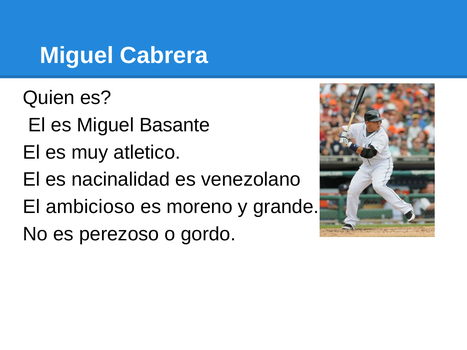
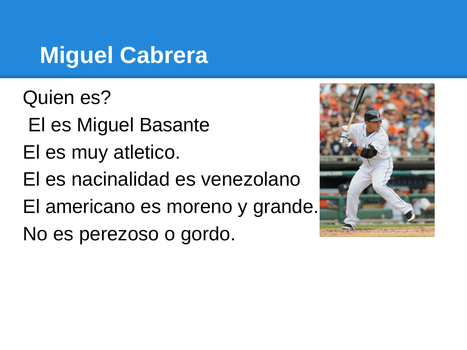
ambicioso: ambicioso -> americano
